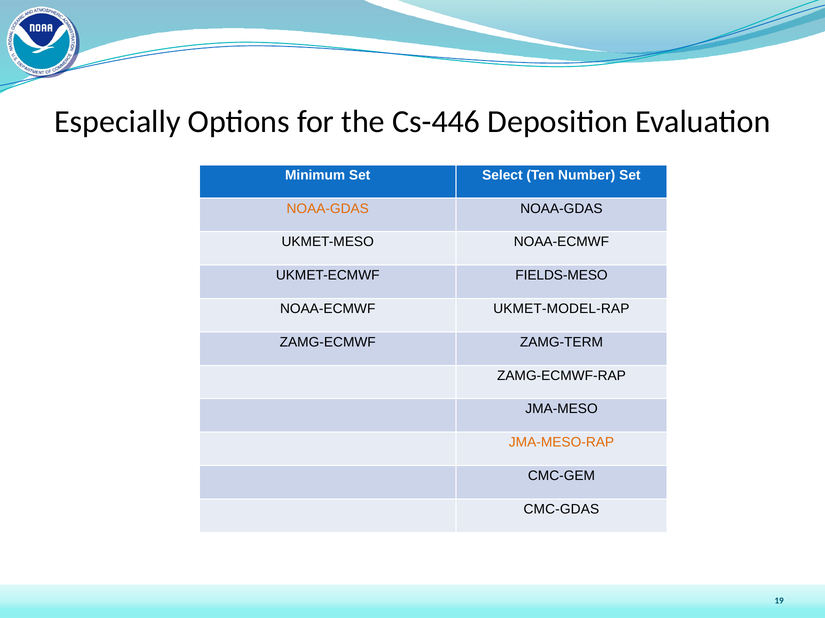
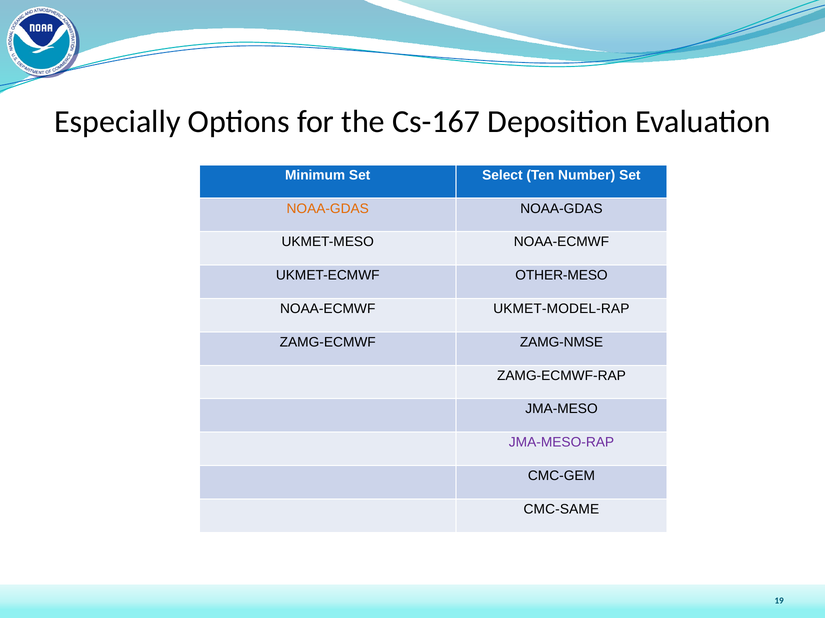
Cs-446: Cs-446 -> Cs-167
FIELDS-MESO: FIELDS-MESO -> OTHER-MESO
ZAMG-TERM: ZAMG-TERM -> ZAMG-NMSE
JMA-MESO-RAP colour: orange -> purple
CMC-GDAS: CMC-GDAS -> CMC-SAME
